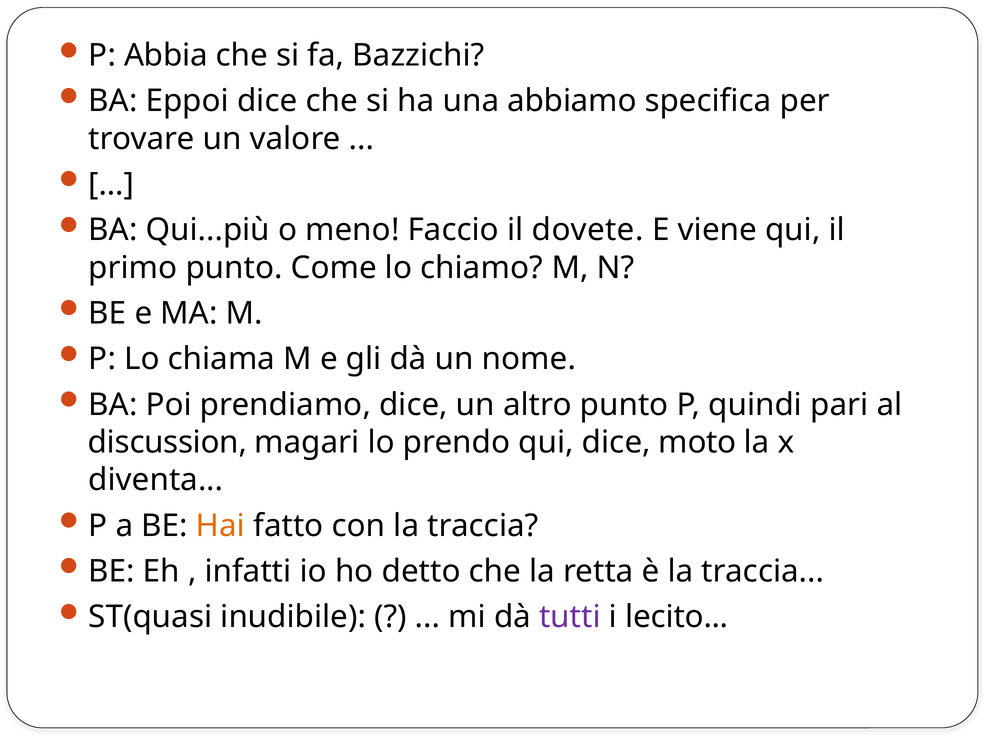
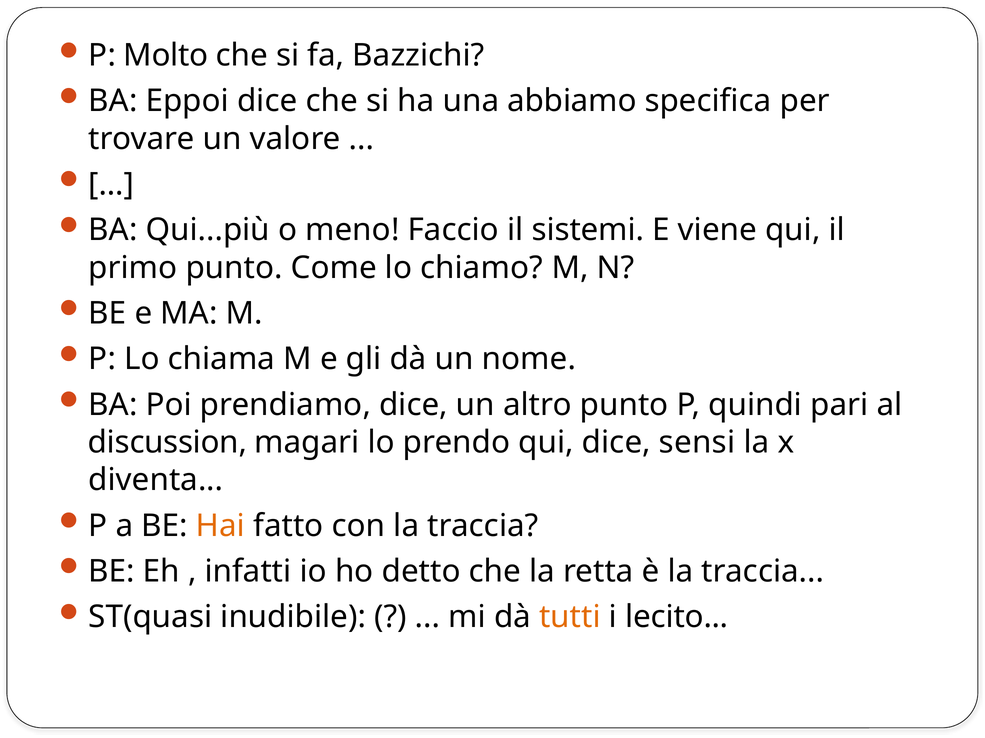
Abbia: Abbia -> Molto
dovete: dovete -> sistemi
moto: moto -> sensi
tutti colour: purple -> orange
